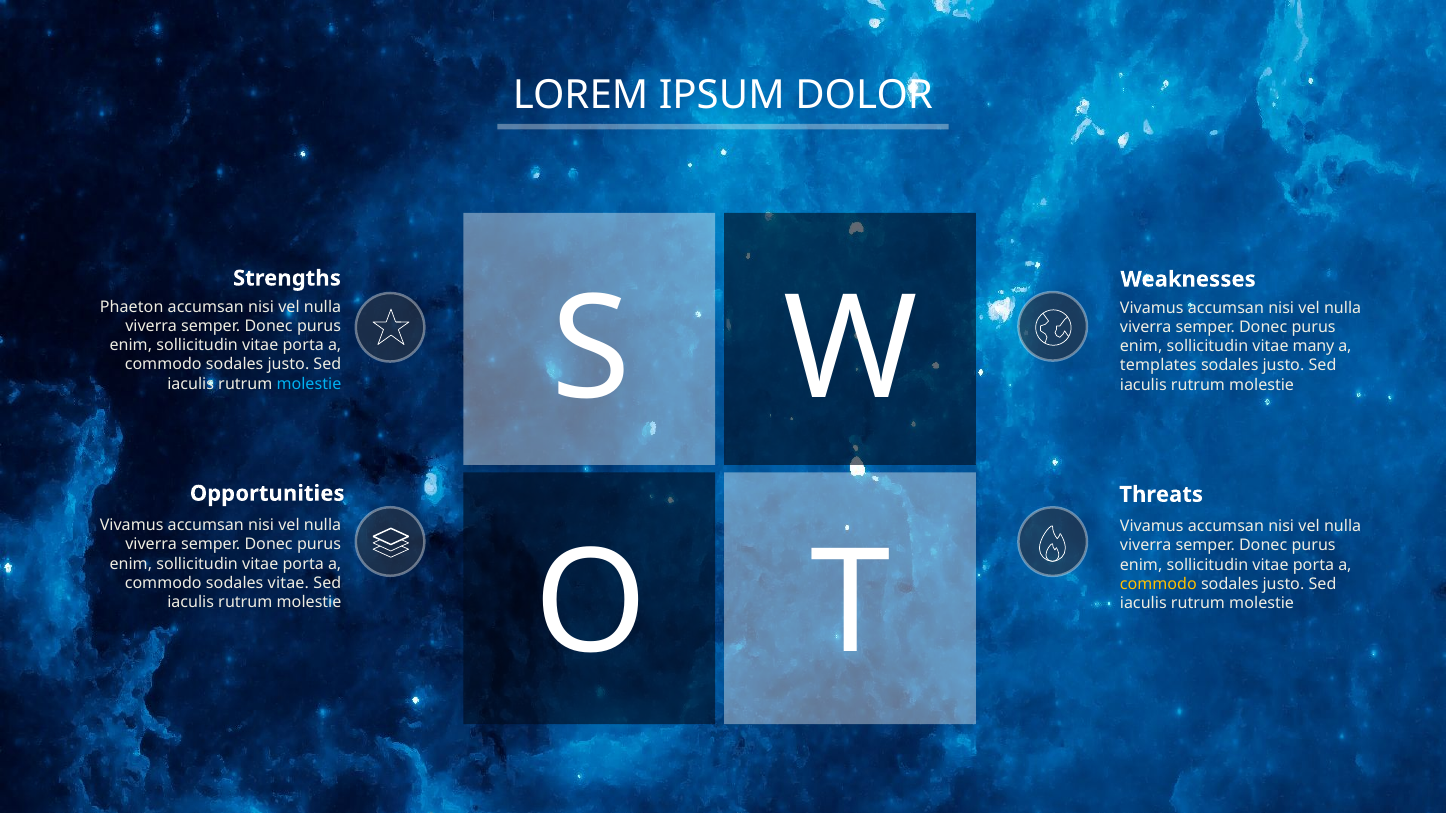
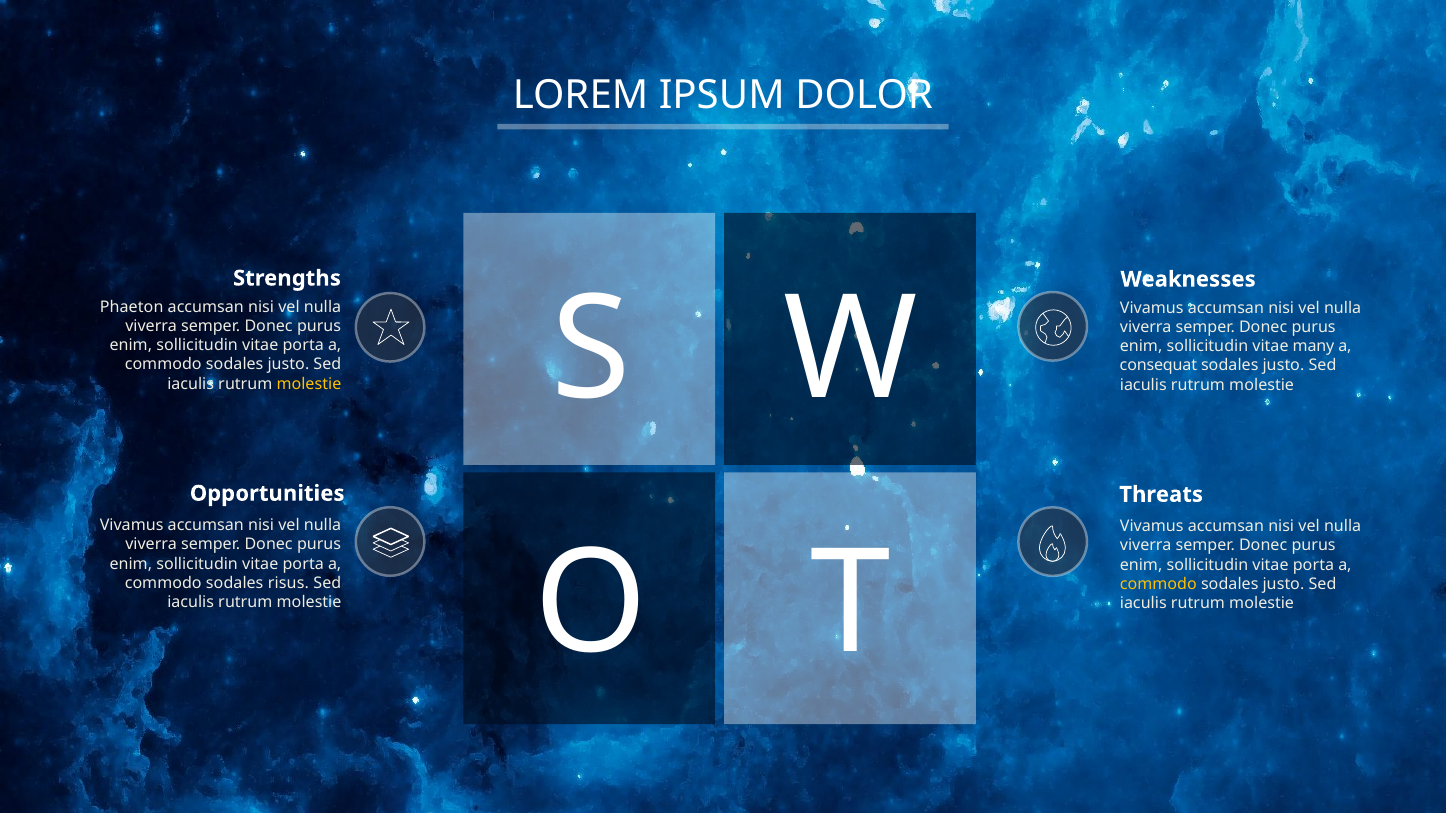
templates: templates -> consequat
molestie at (309, 384) colour: light blue -> yellow
sodales vitae: vitae -> risus
